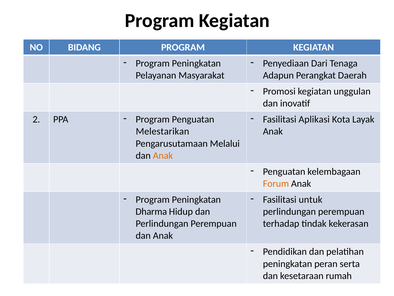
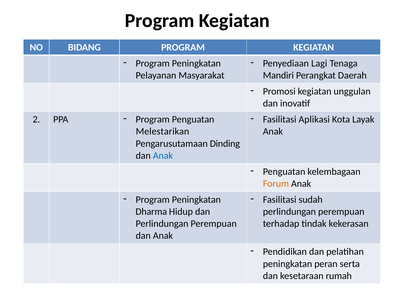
Dari: Dari -> Lagi
Adapun: Adapun -> Mandiri
Melalui: Melalui -> Dinding
Anak at (163, 155) colour: orange -> blue
untuk: untuk -> sudah
